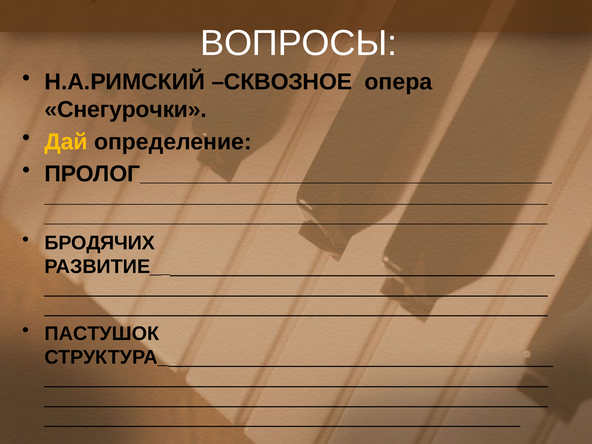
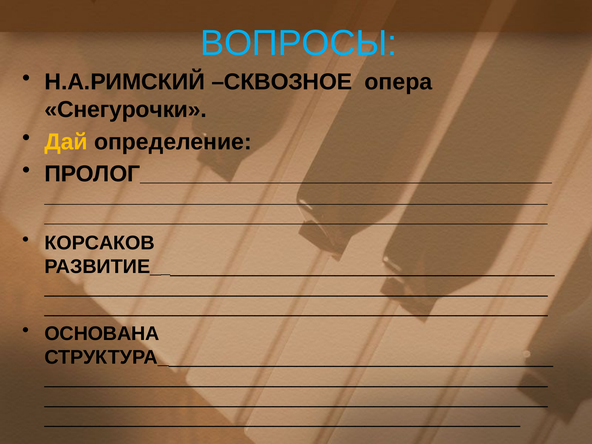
ВОПРОСЫ colour: white -> light blue
БРОДЯЧИХ: БРОДЯЧИХ -> КОРСАКОВ
ПАСТУШОК: ПАСТУШОК -> ОСНОВАНА
